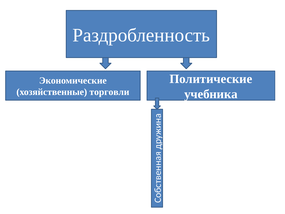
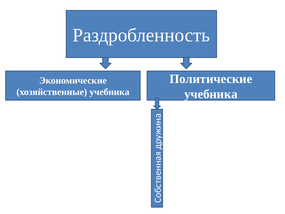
хозяйственные торговли: торговли -> учебника
